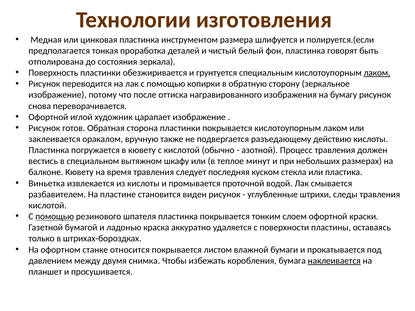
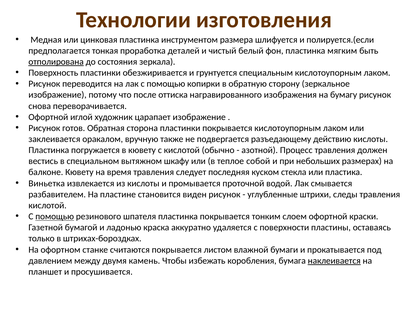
говорят: говорят -> мягким
отполирована underline: none -> present
лаком at (377, 73) underline: present -> none
минут: минут -> собой
относится: относится -> считаются
снимка: снимка -> камень
